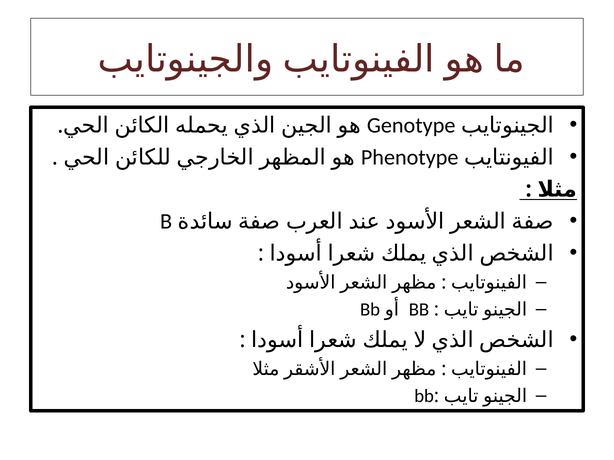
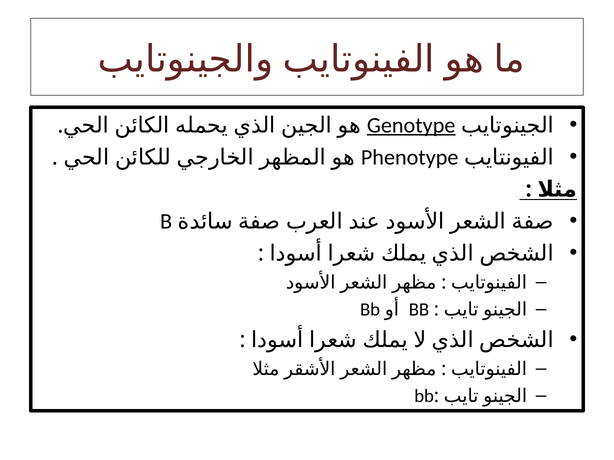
Genotype underline: none -> present
